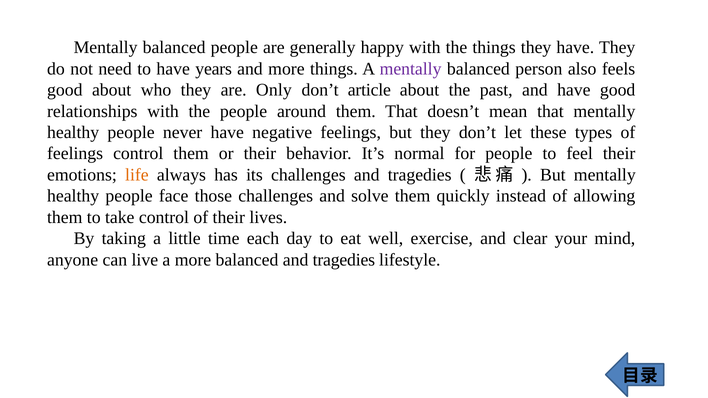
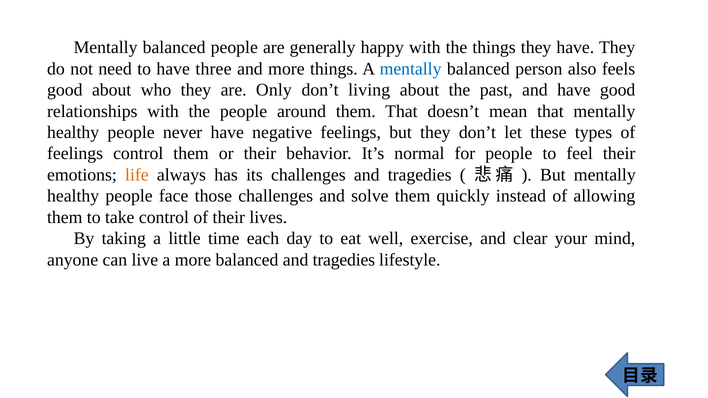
years: years -> three
mentally at (411, 69) colour: purple -> blue
article: article -> living
